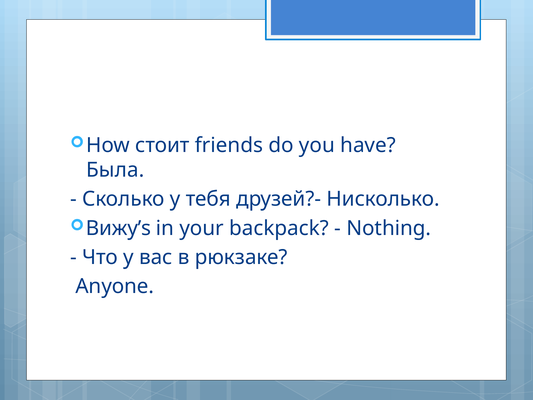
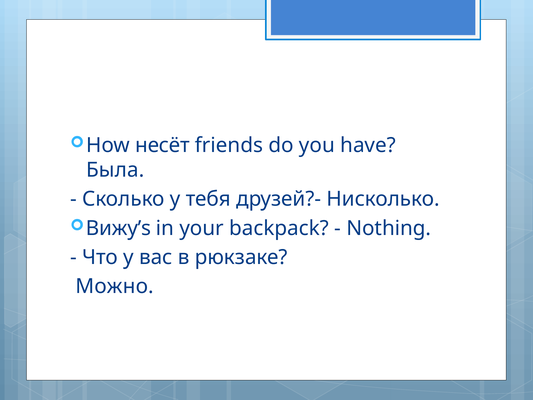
стоит: стоит -> несёт
Anyone: Anyone -> Можно
